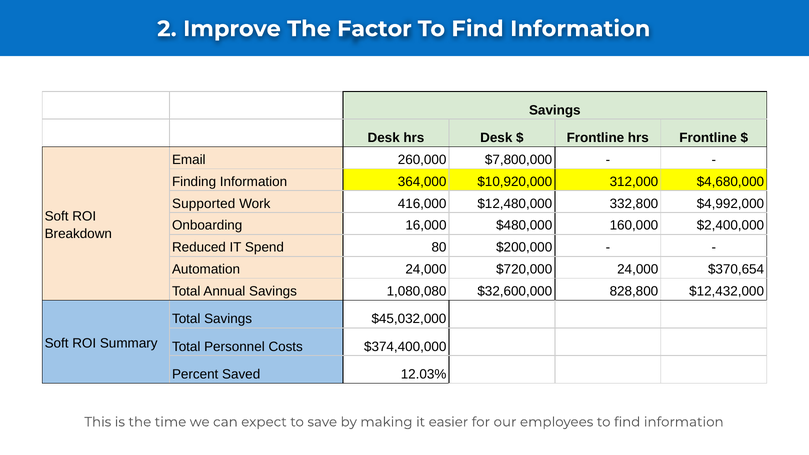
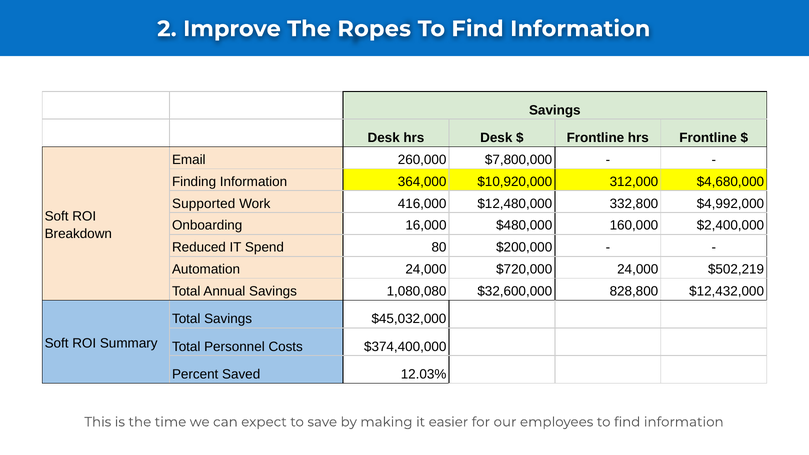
Factor: Factor -> Ropes
$370,654: $370,654 -> $502,219
